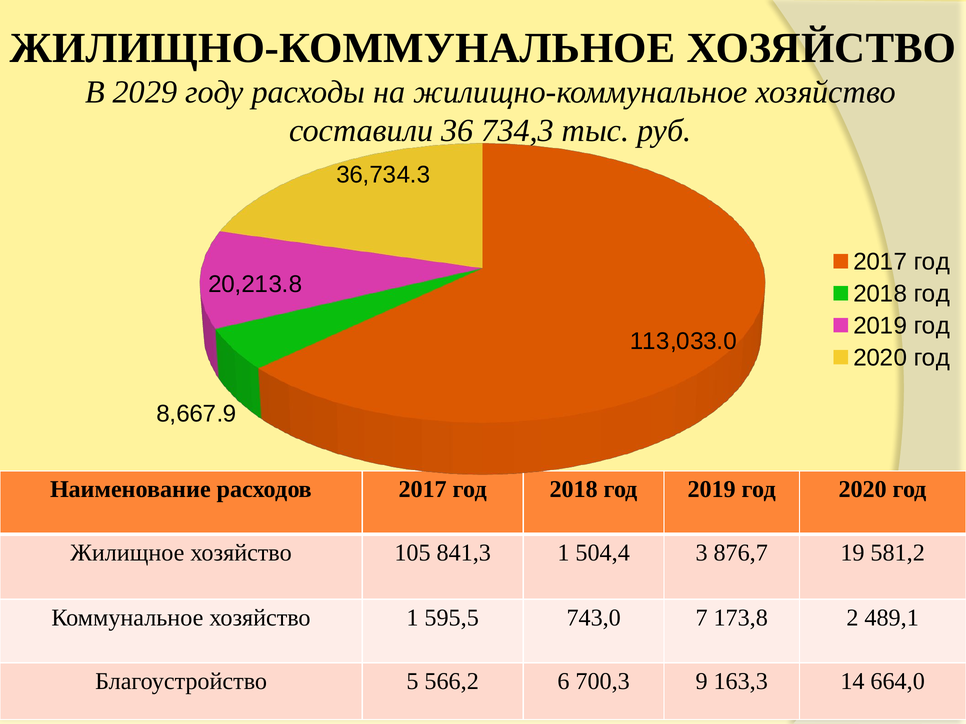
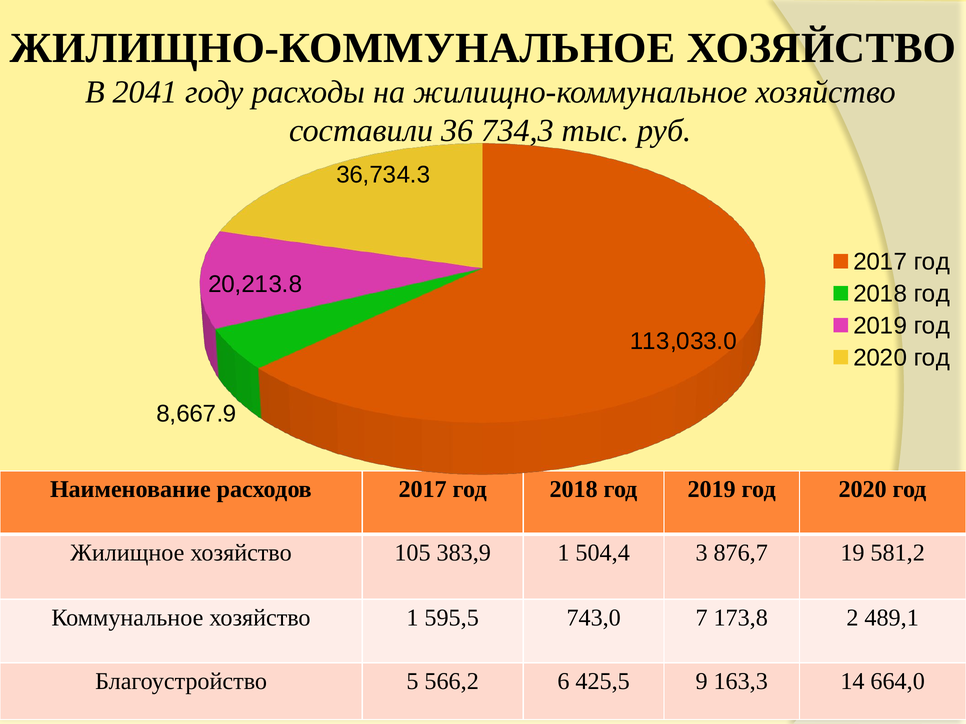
2029: 2029 -> 2041
841,3: 841,3 -> 383,9
700,3: 700,3 -> 425,5
